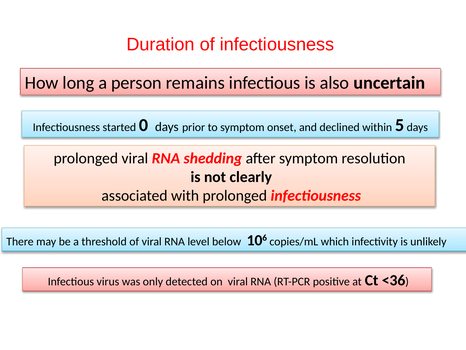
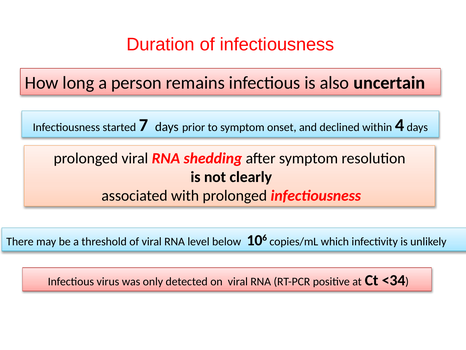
0: 0 -> 7
5: 5 -> 4
<36: <36 -> <34
